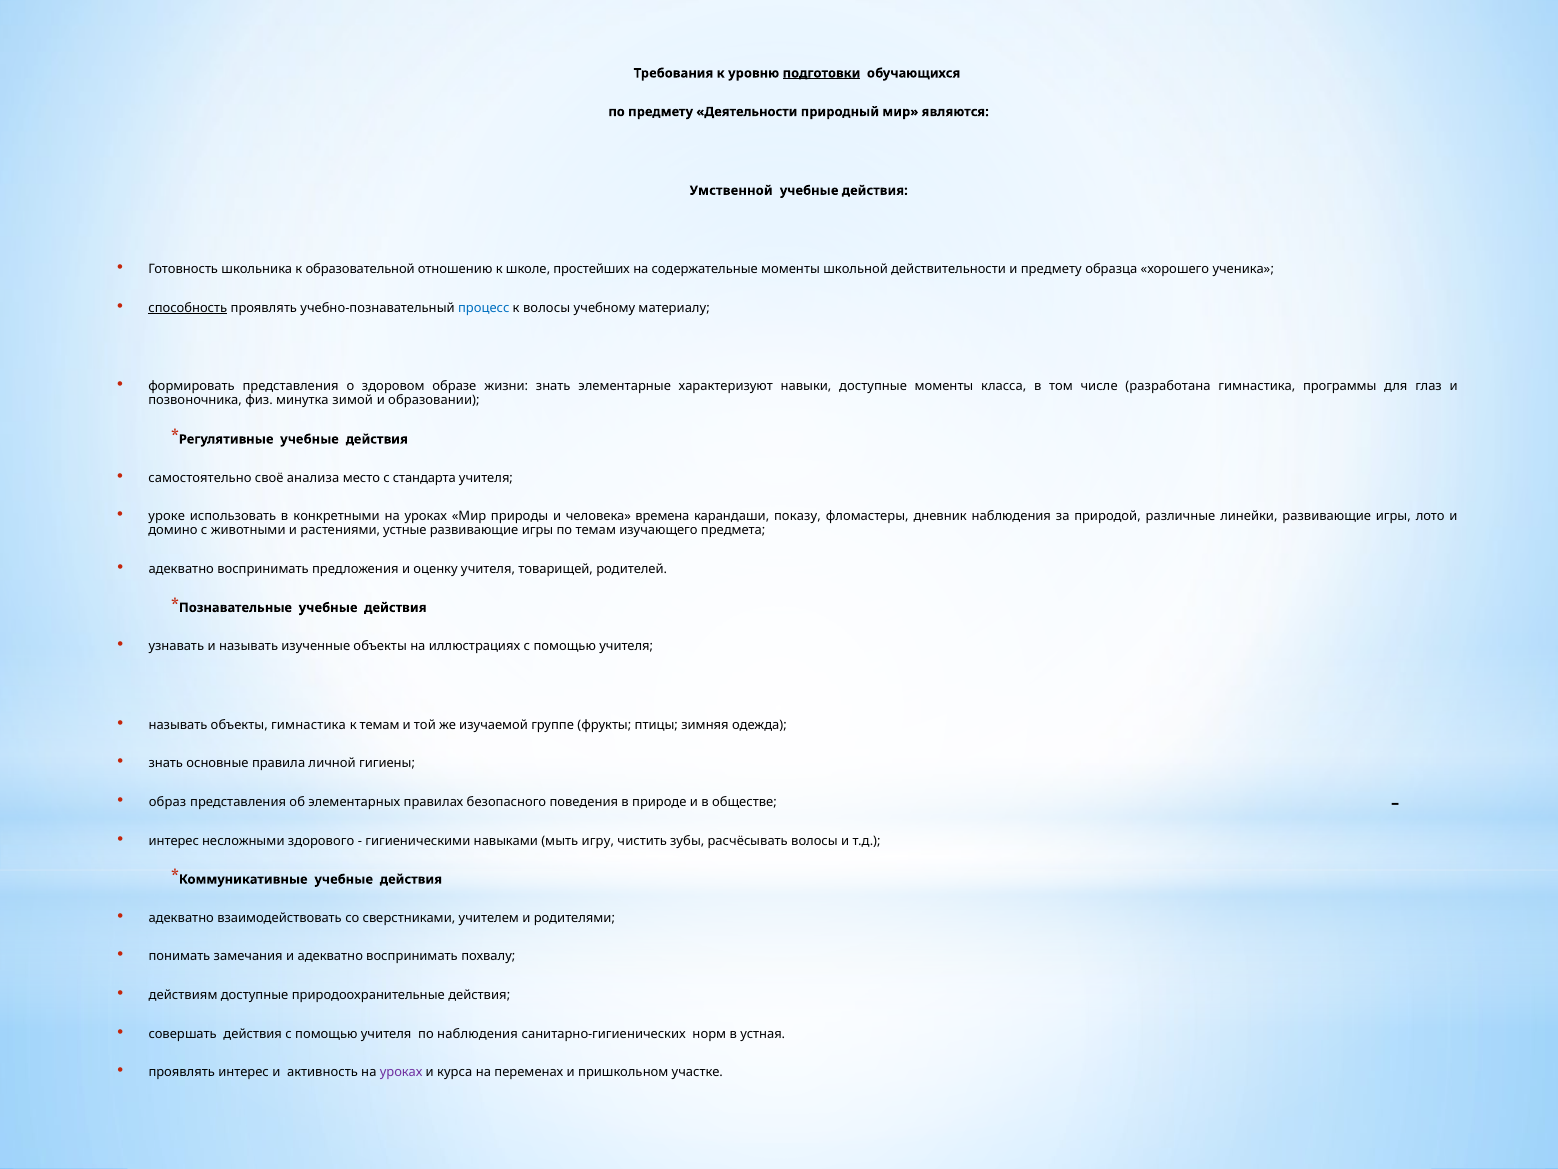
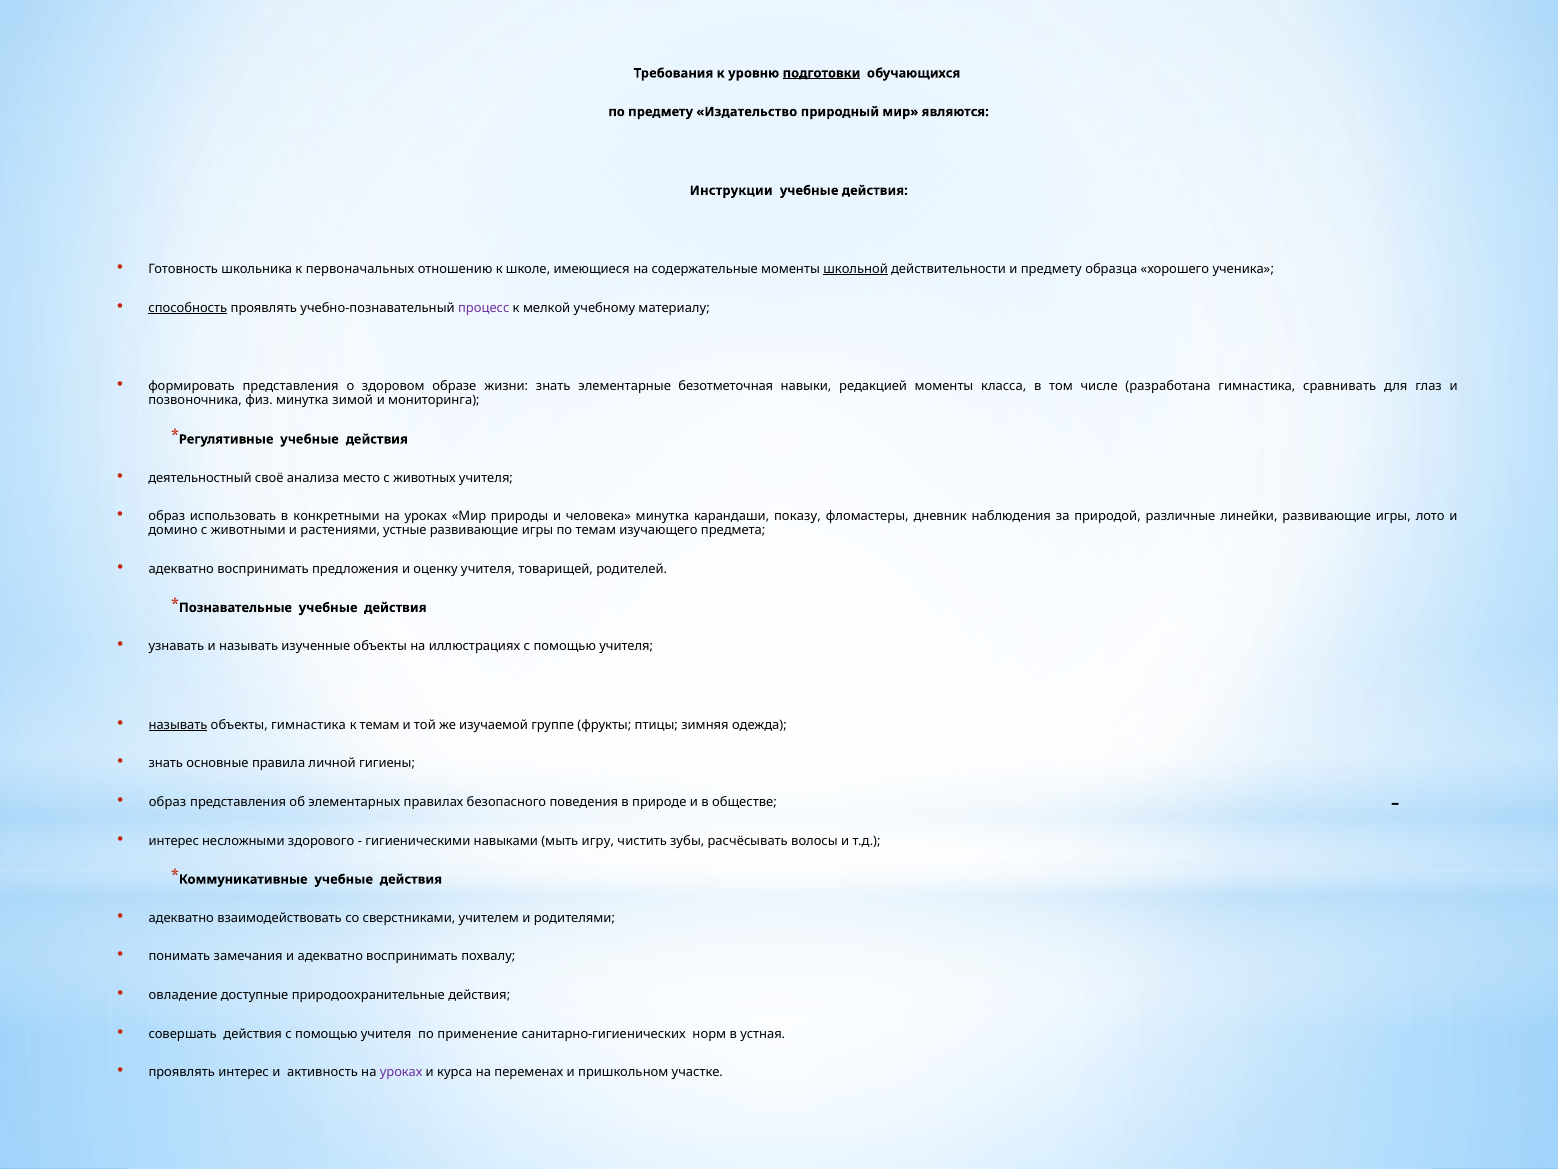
Деятельности: Деятельности -> Издательство
Умственной: Умственной -> Инструкции
образовательной: образовательной -> первоначальных
простейших: простейших -> имеющиеся
школьной underline: none -> present
процесс colour: blue -> purple
к волосы: волосы -> мелкой
характеризуют: характеризуют -> безотметочная
навыки доступные: доступные -> редакцией
программы: программы -> сравнивать
образовании: образовании -> мониторинга
самостоятельно: самостоятельно -> деятельностный
стандарта: стандарта -> животных
уроке at (167, 516): уроке -> образ
человека времена: времена -> минутка
называть at (178, 725) underline: none -> present
действиям: действиям -> овладение
по наблюдения: наблюдения -> применение
